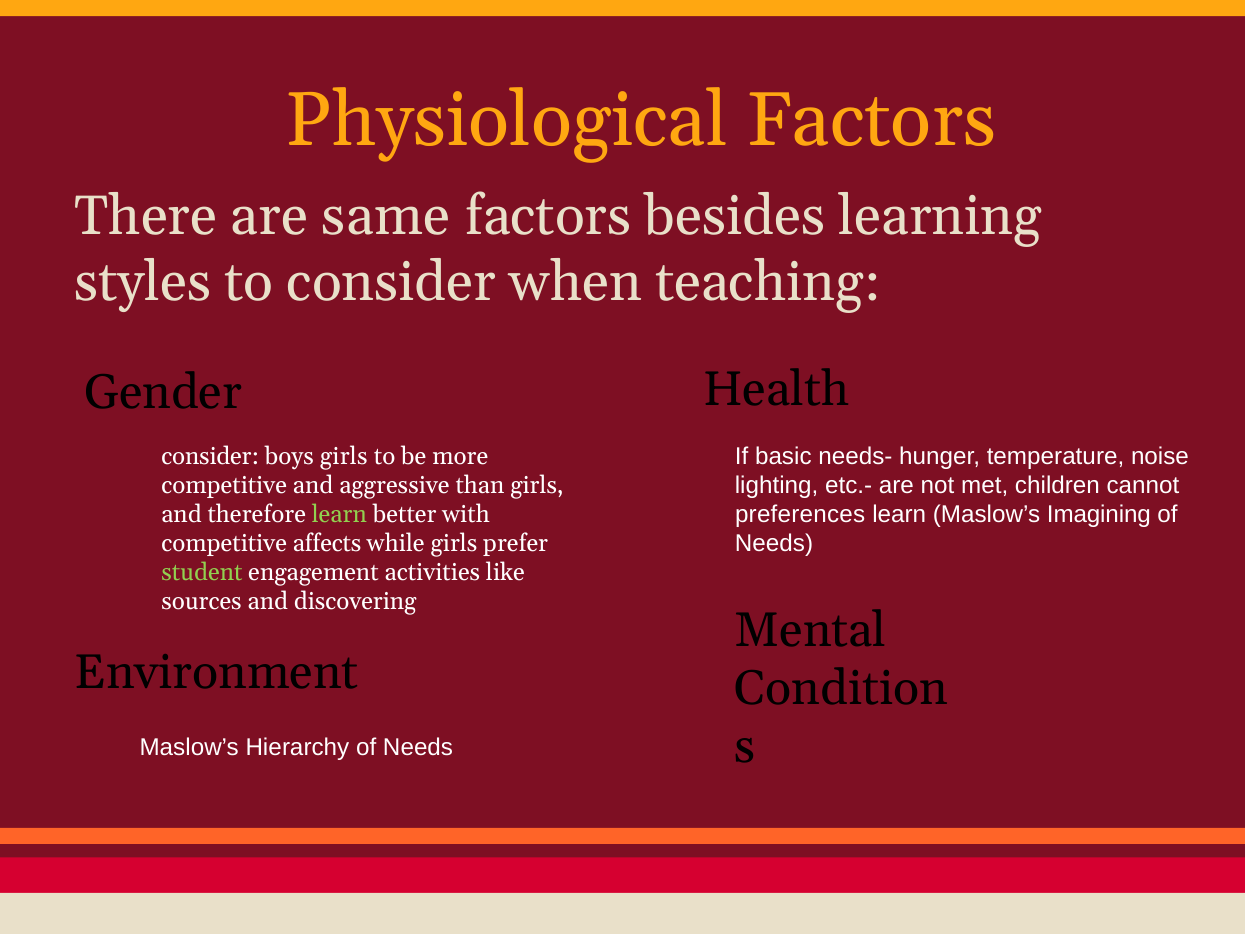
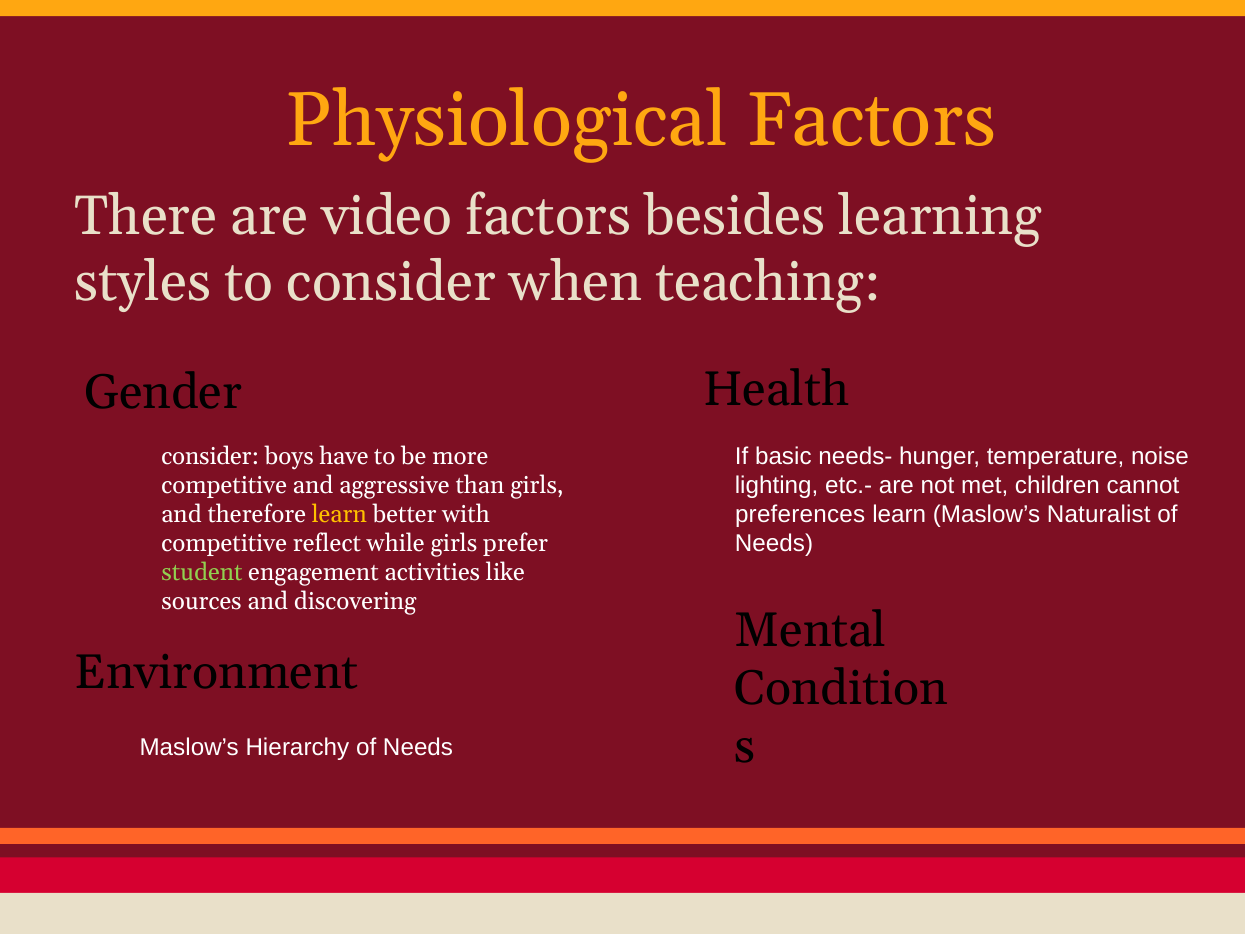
same: same -> video
boys girls: girls -> have
Imagining: Imagining -> Naturalist
learn at (339, 514) colour: light green -> yellow
affects: affects -> reflect
